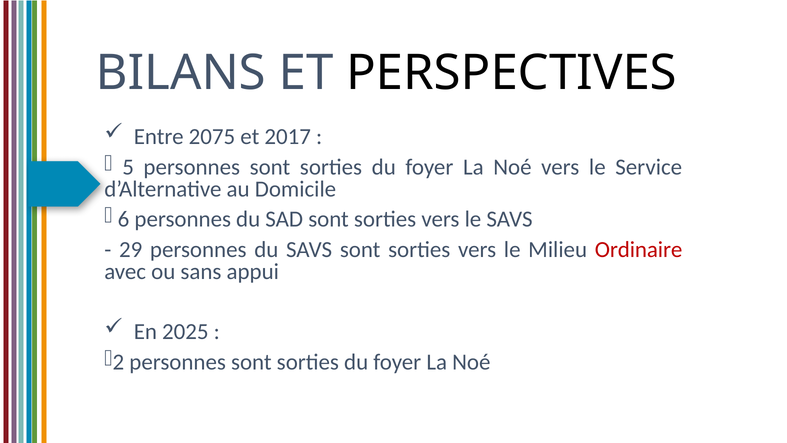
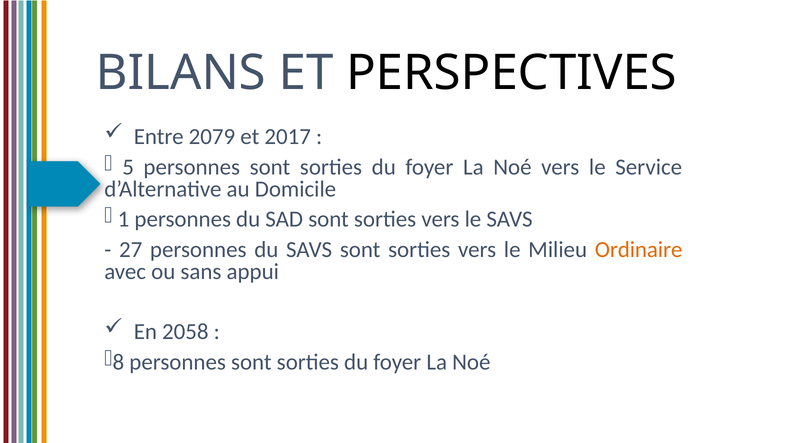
2075: 2075 -> 2079
6: 6 -> 1
29: 29 -> 27
Ordinaire colour: red -> orange
2025: 2025 -> 2058
2: 2 -> 8
